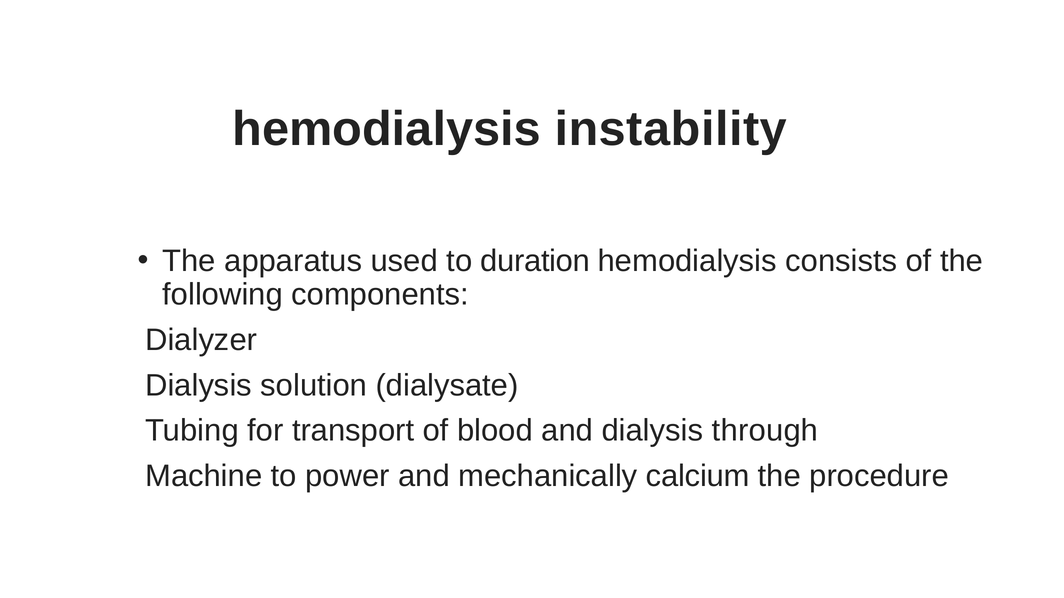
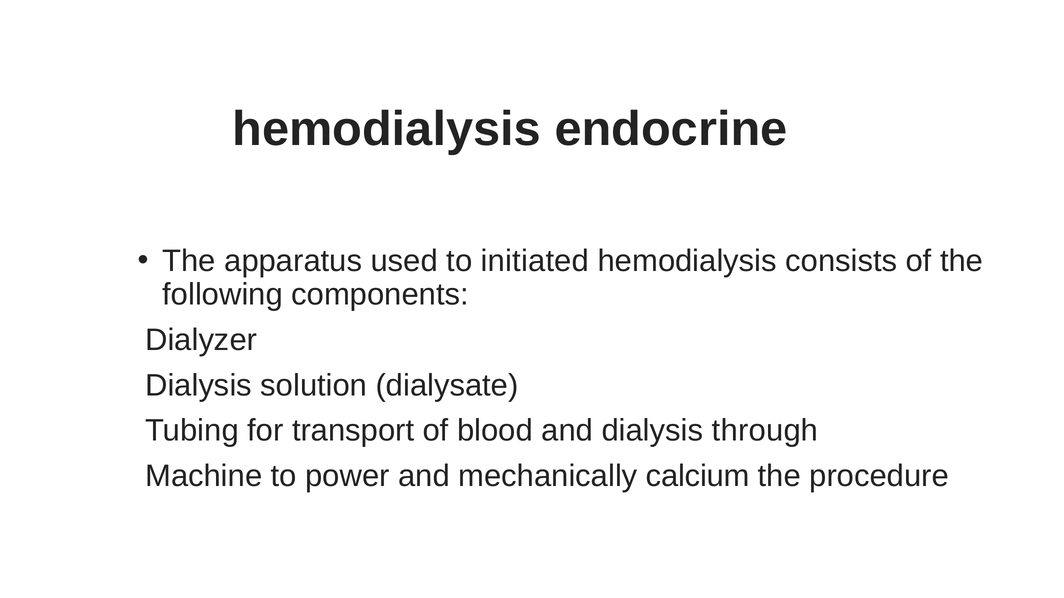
instability: instability -> endocrine
duration: duration -> initiated
